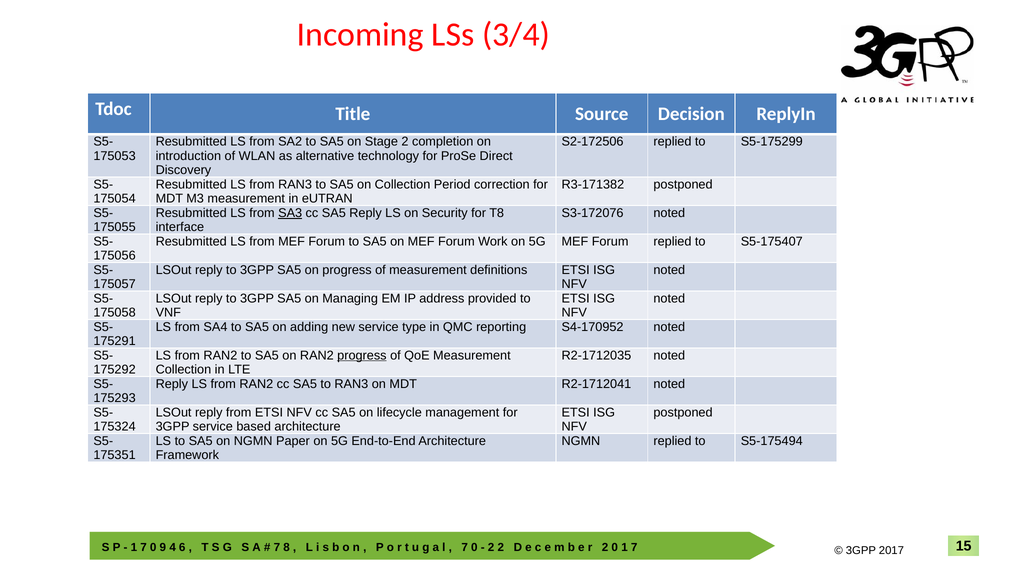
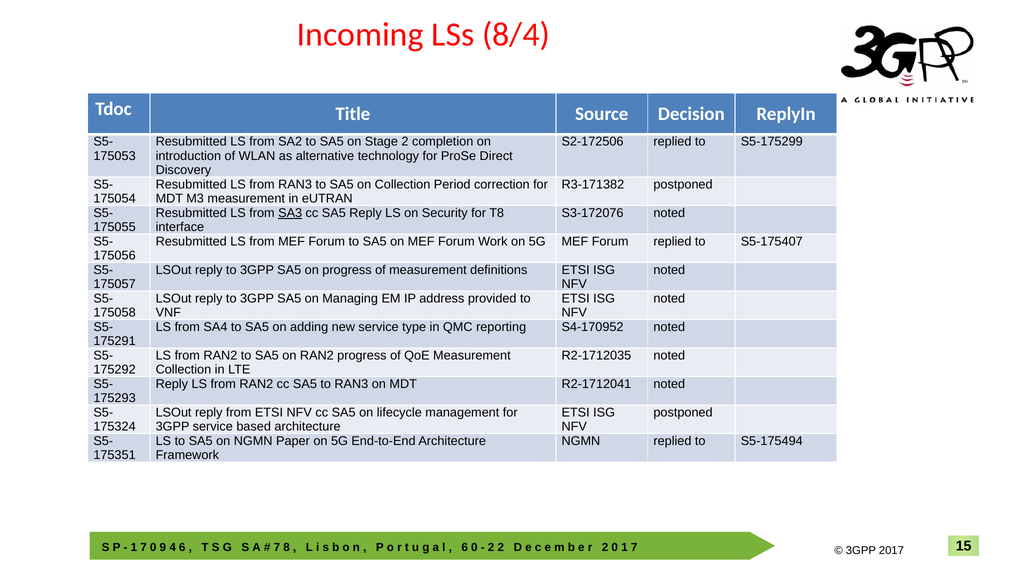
3/4: 3/4 -> 8/4
progress at (362, 355) underline: present -> none
7 at (465, 547): 7 -> 6
